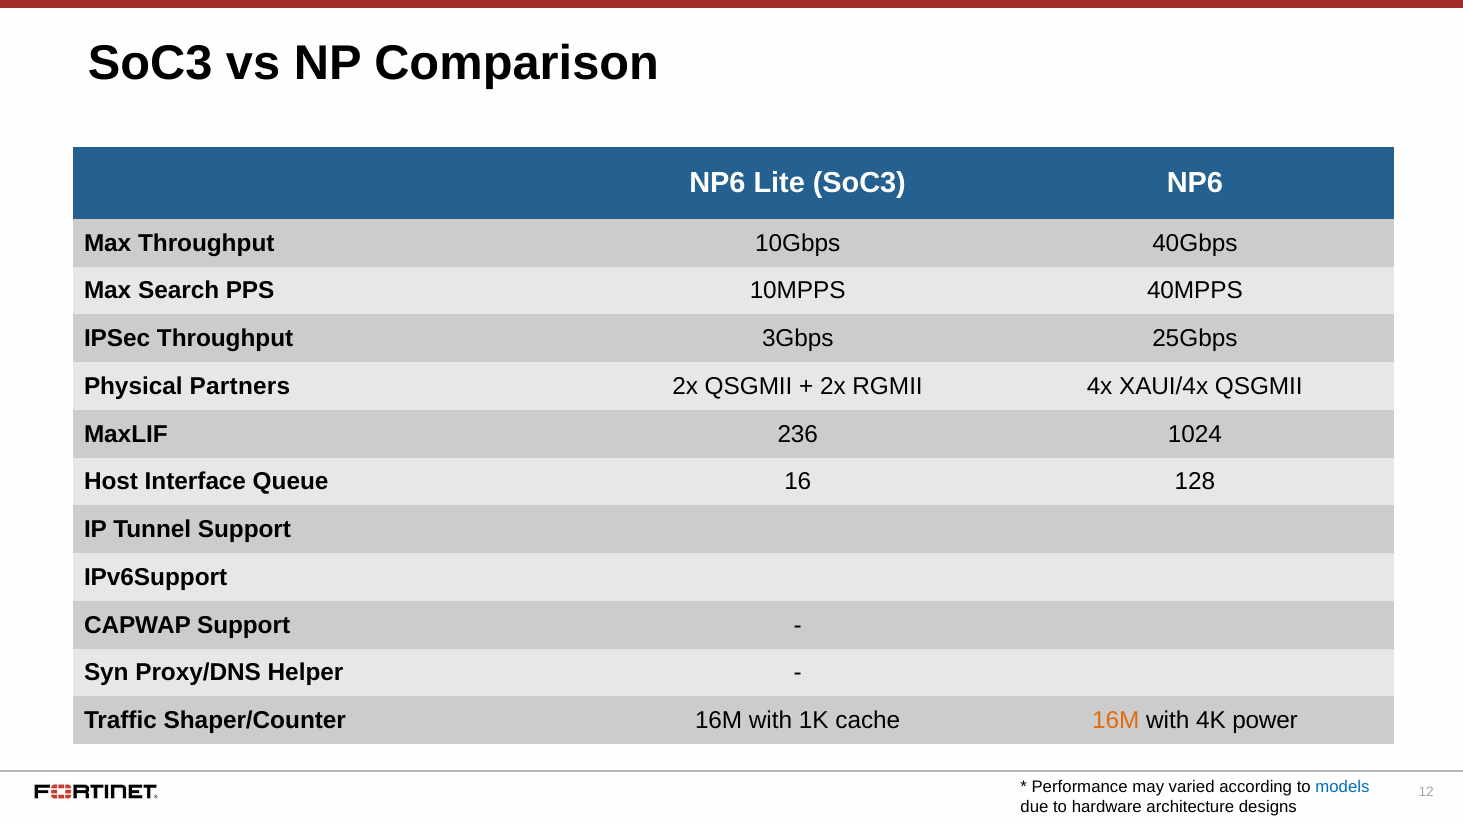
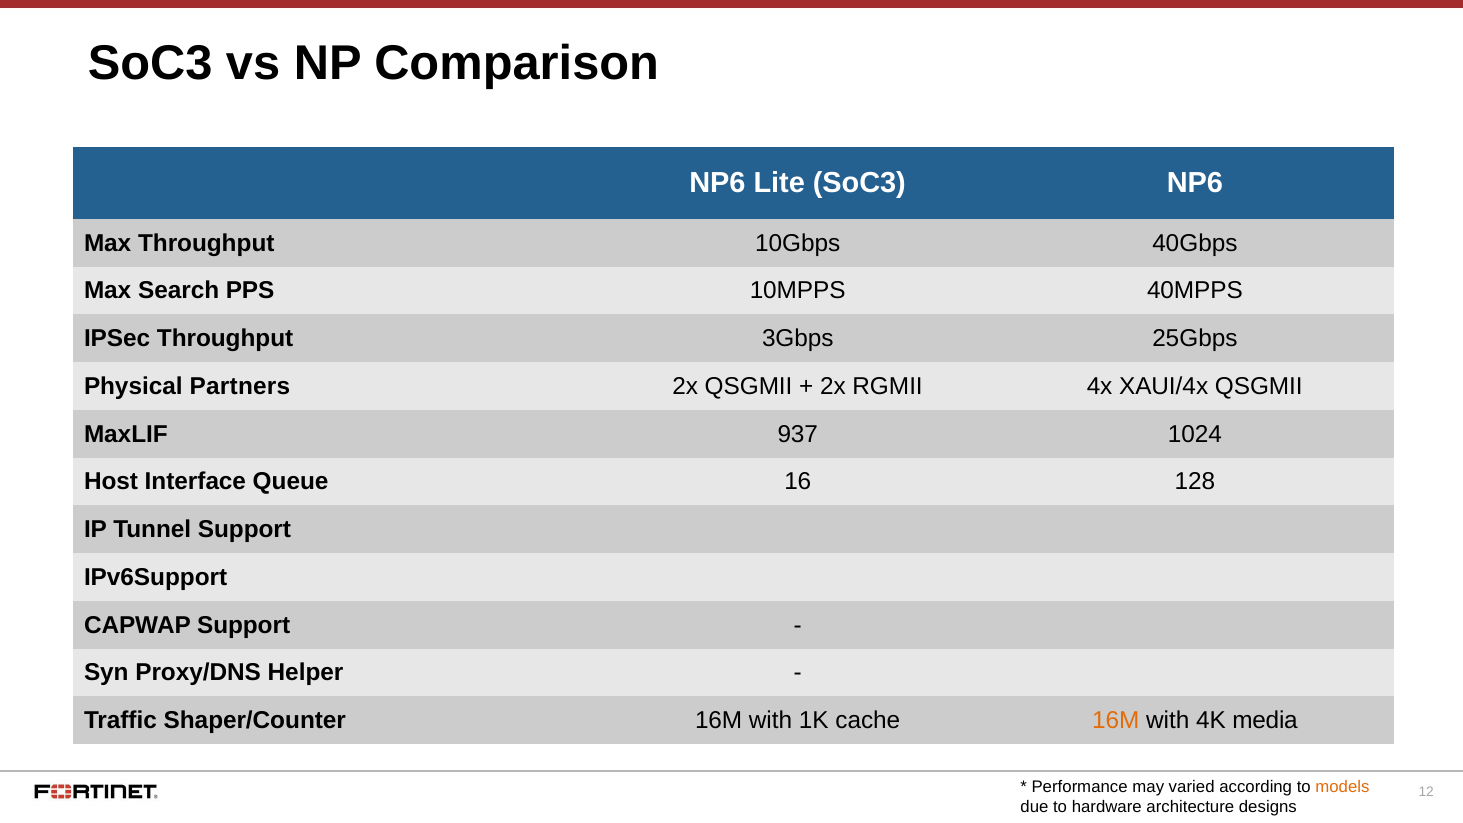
236: 236 -> 937
power: power -> media
models colour: blue -> orange
